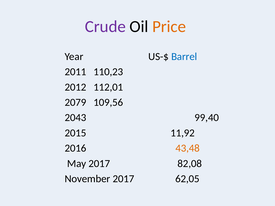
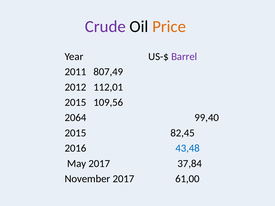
Barrel colour: blue -> purple
110,23: 110,23 -> 807,49
2079 at (75, 103): 2079 -> 2015
2043: 2043 -> 2064
11,92: 11,92 -> 82,45
43,48 colour: orange -> blue
82,08: 82,08 -> 37,84
62,05: 62,05 -> 61,00
